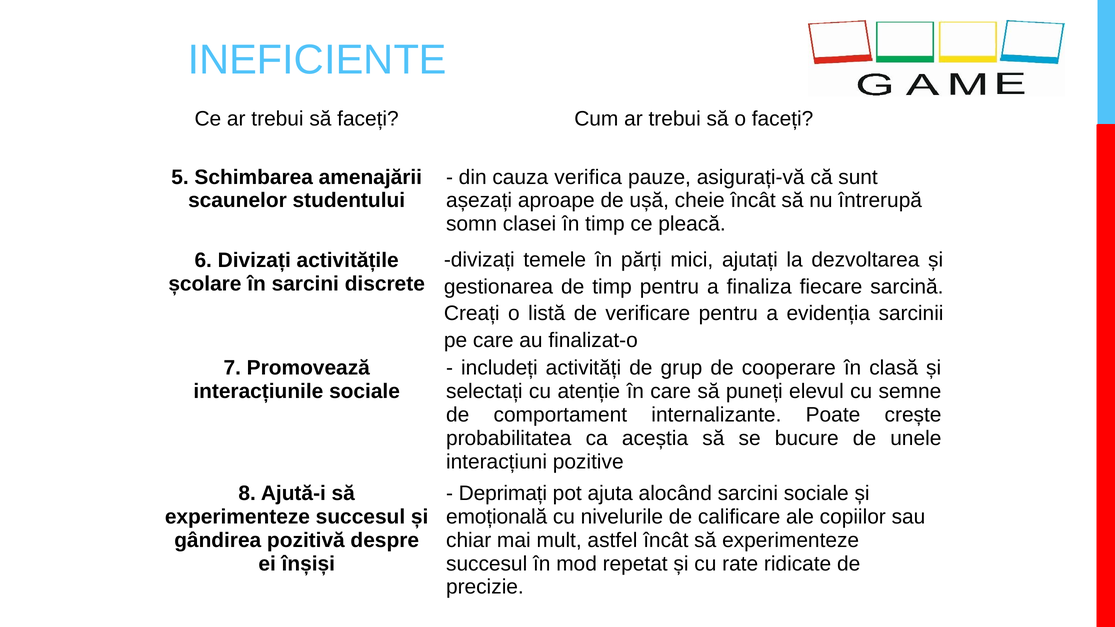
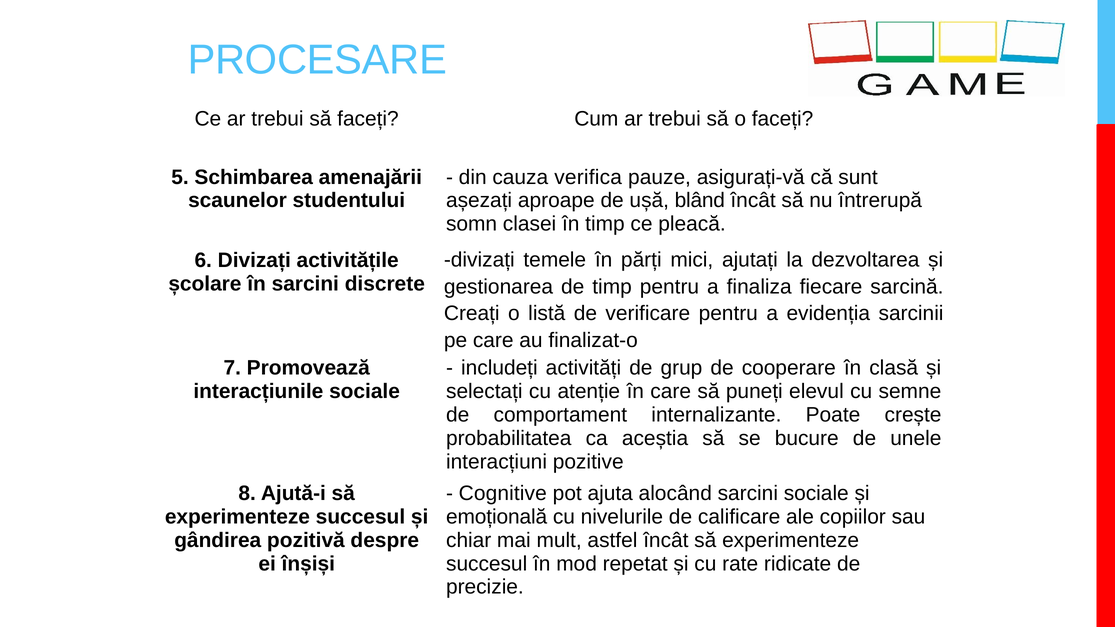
INEFICIENTE: INEFICIENTE -> PROCESARE
cheie: cheie -> blând
Deprimați: Deprimați -> Cognitive
